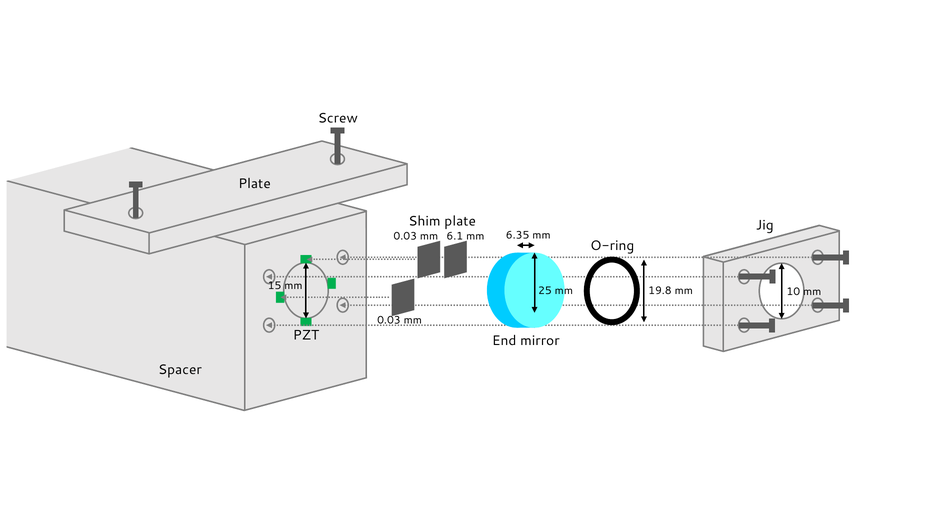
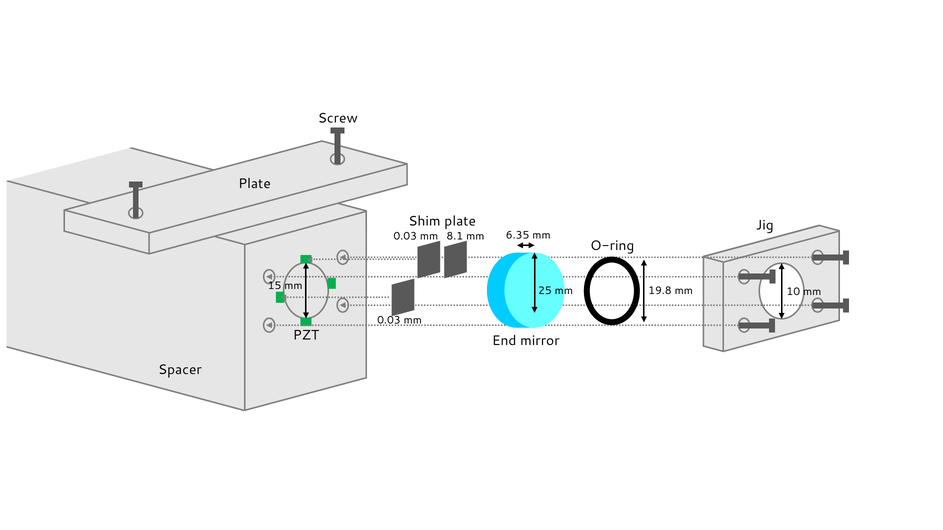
6.1: 6.1 -> 8.1
